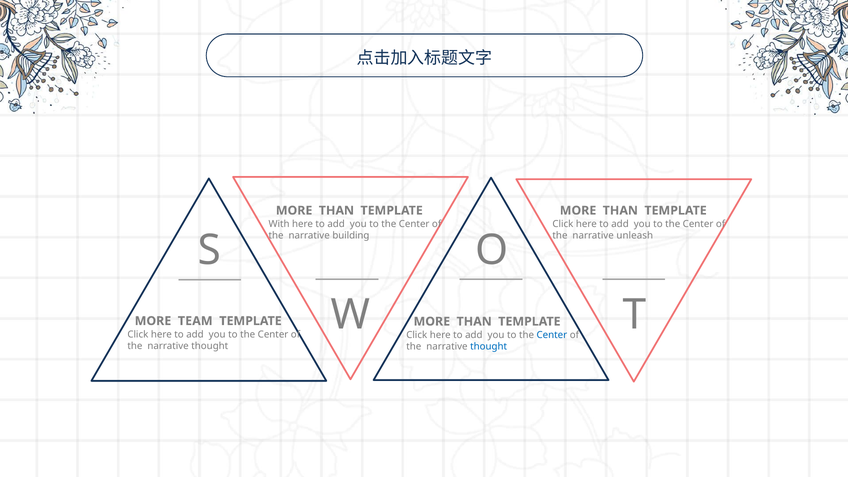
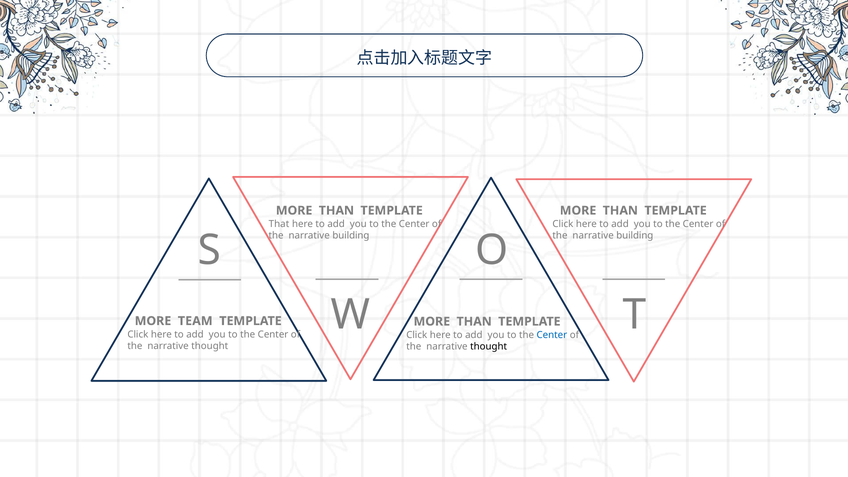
With: With -> That
unleash at (635, 236): unleash -> building
thought at (489, 347) colour: blue -> black
